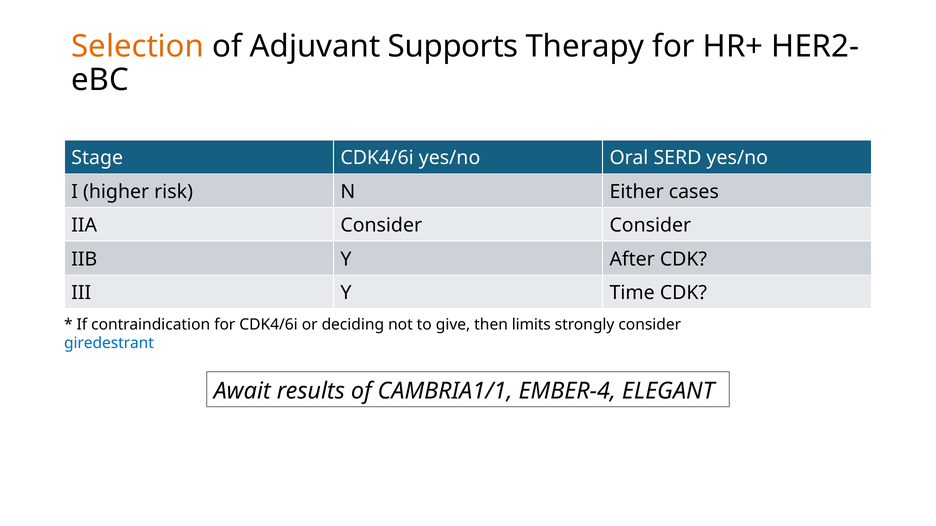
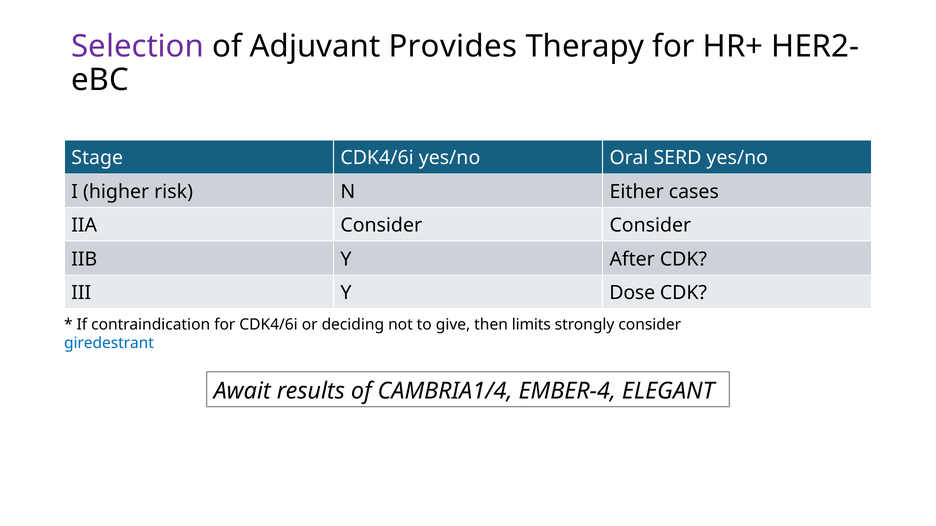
Selection colour: orange -> purple
Supports: Supports -> Provides
Time: Time -> Dose
CAMBRIA1/1: CAMBRIA1/1 -> CAMBRIA1/4
